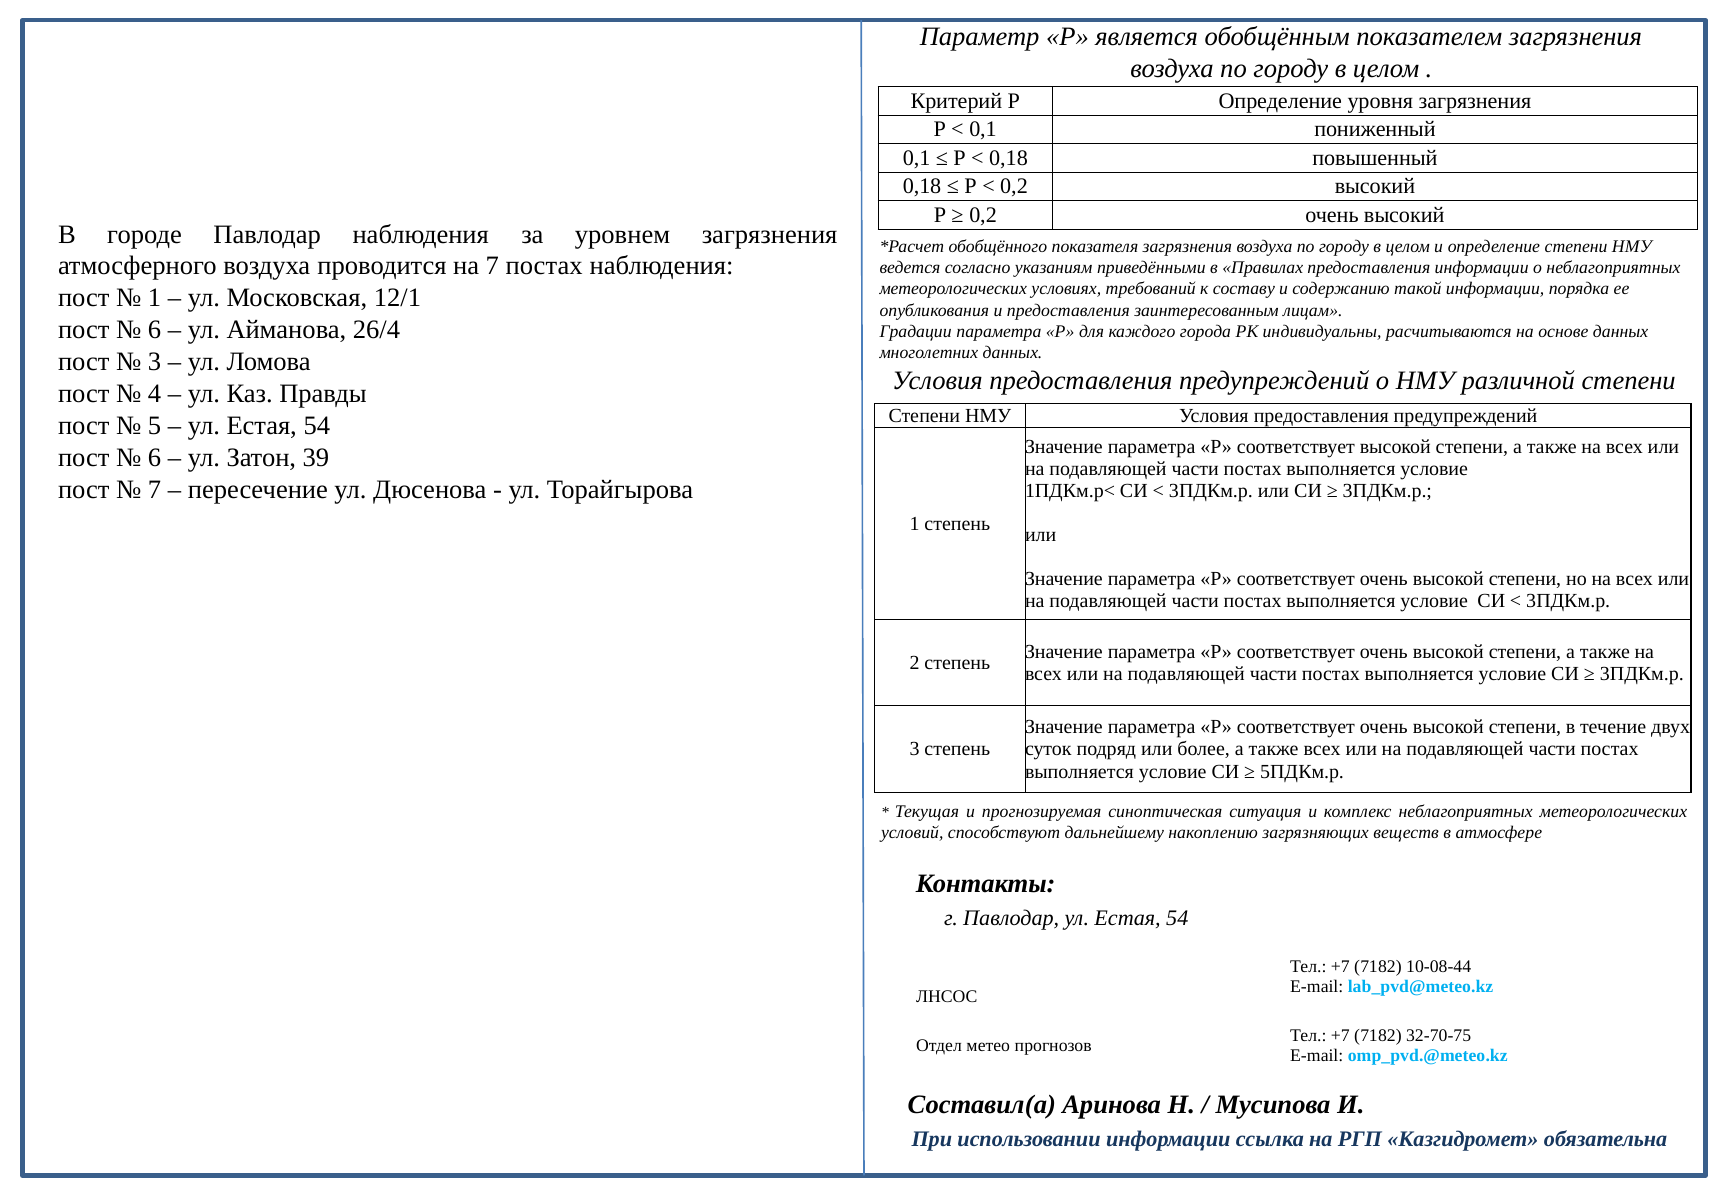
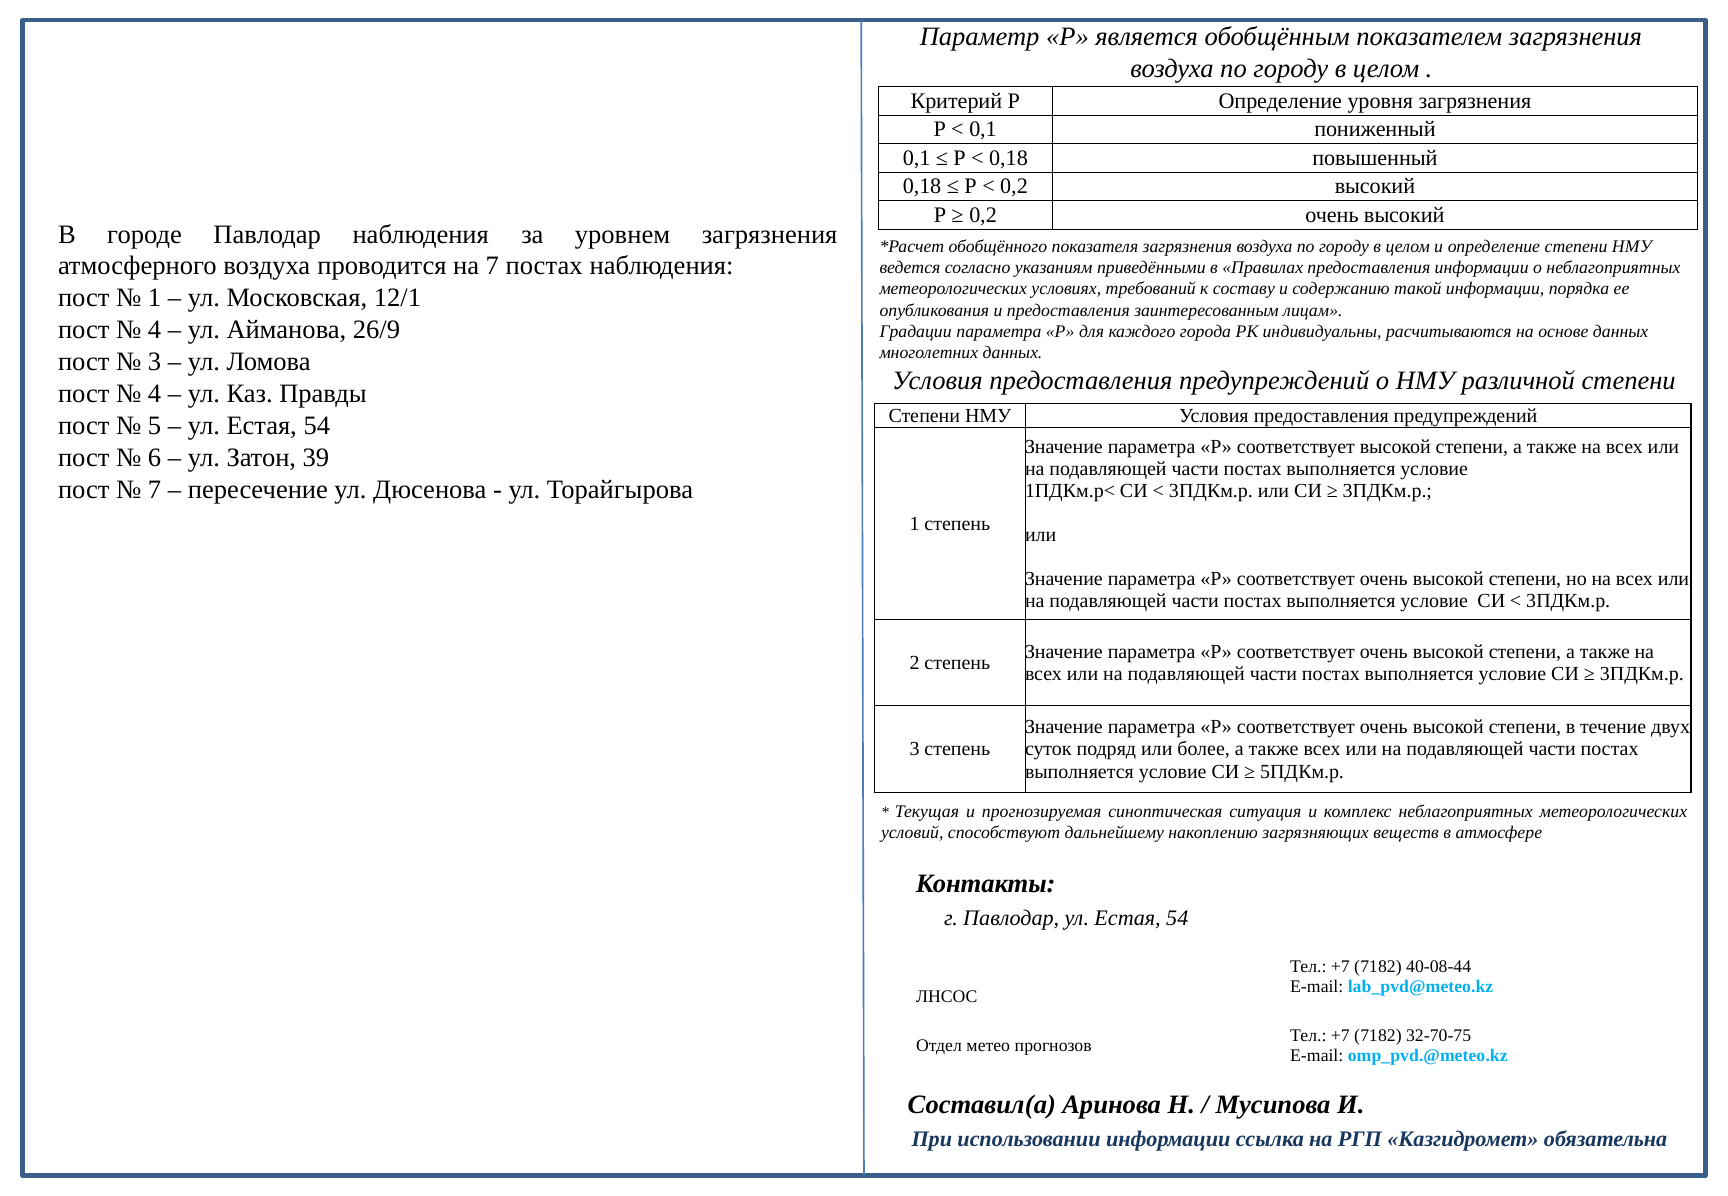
6 at (155, 330): 6 -> 4
26/4: 26/4 -> 26/9
10-08-44: 10-08-44 -> 40-08-44
